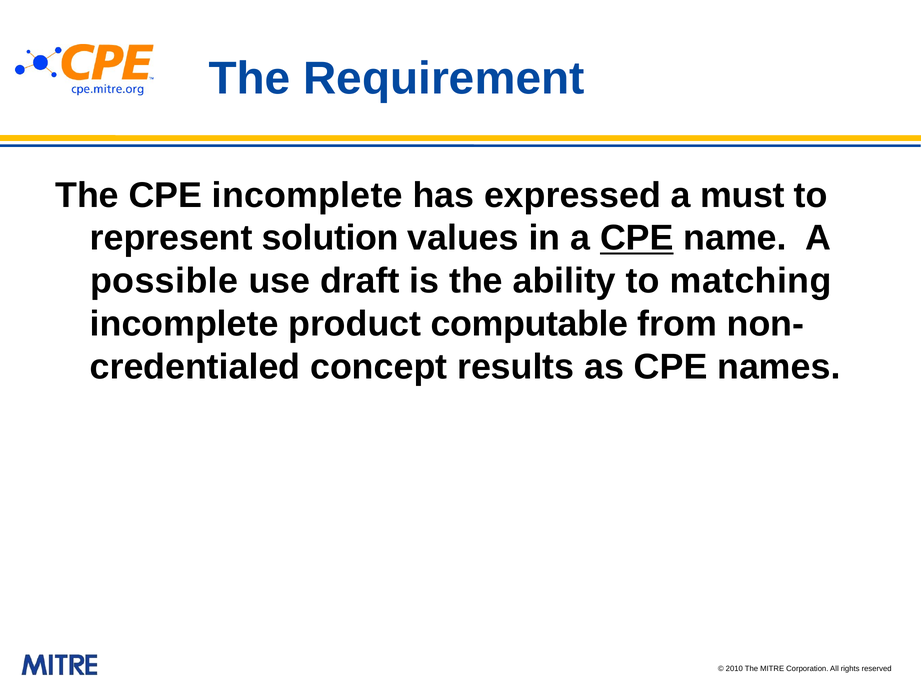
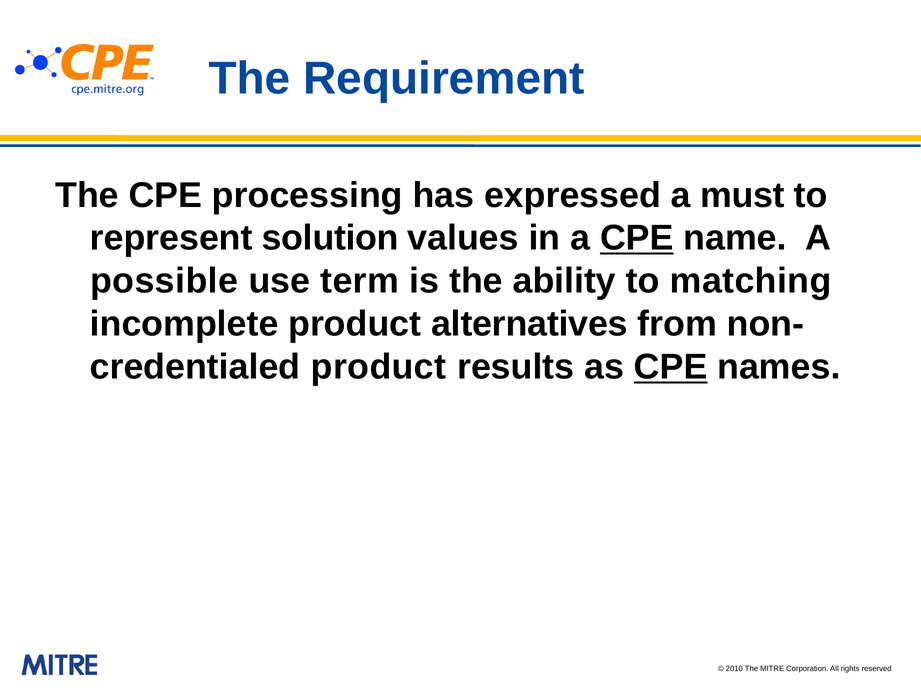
CPE incomplete: incomplete -> processing
draft: draft -> term
computable: computable -> alternatives
concept at (379, 367): concept -> product
CPE at (671, 367) underline: none -> present
